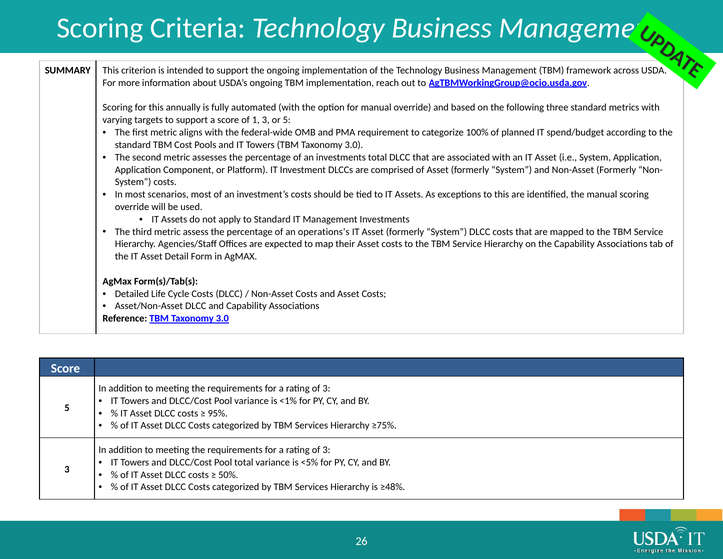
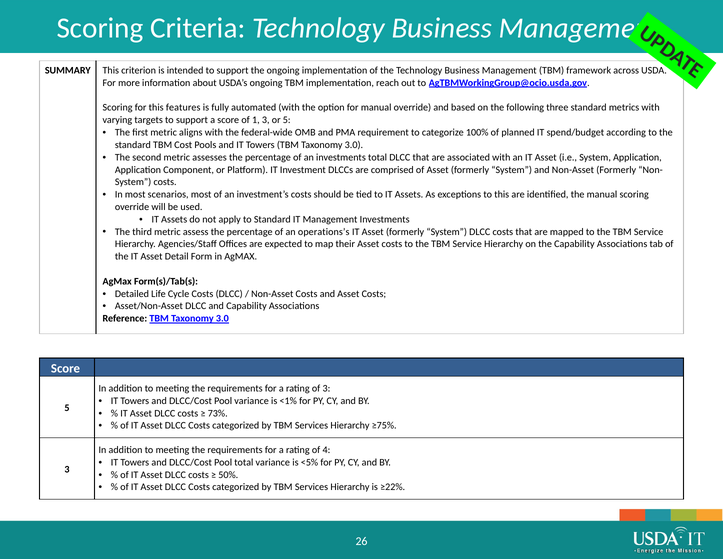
annually: annually -> features
95%: 95% -> 73%
3 at (326, 450): 3 -> 4
≥48%: ≥48% -> ≥22%
